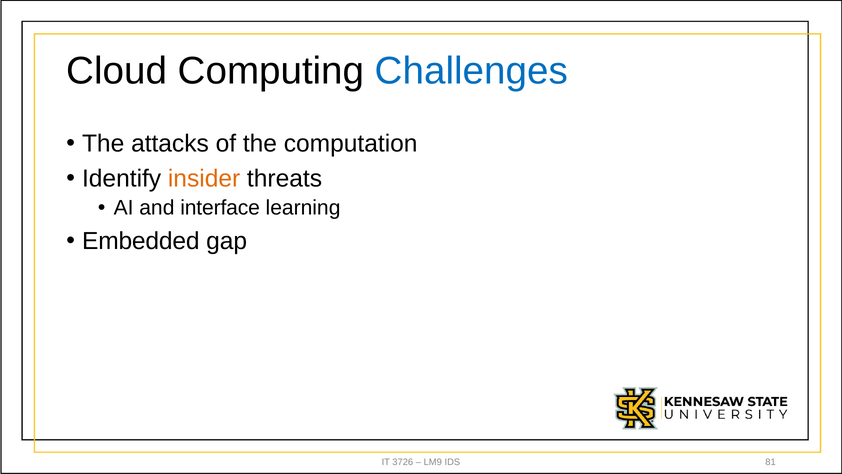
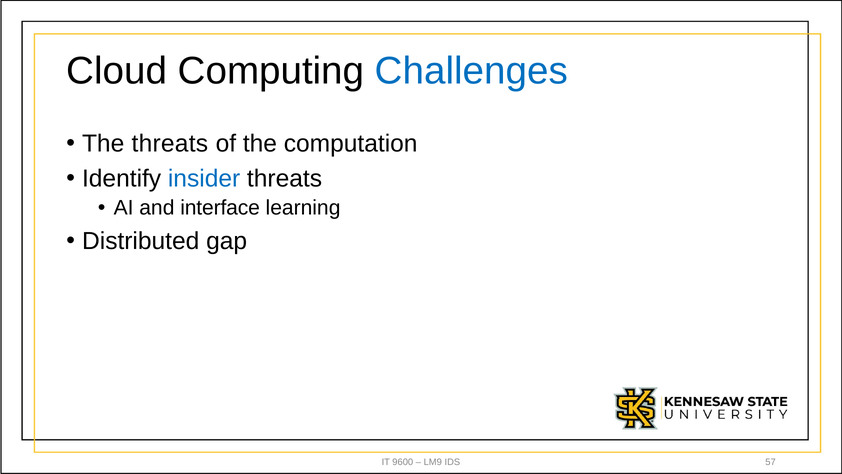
The attacks: attacks -> threats
insider colour: orange -> blue
Embedded: Embedded -> Distributed
3726: 3726 -> 9600
81: 81 -> 57
